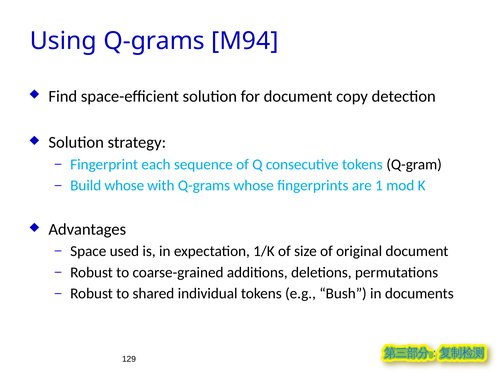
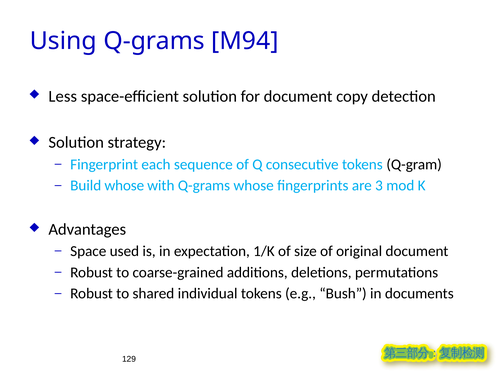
Find: Find -> Less
1: 1 -> 3
